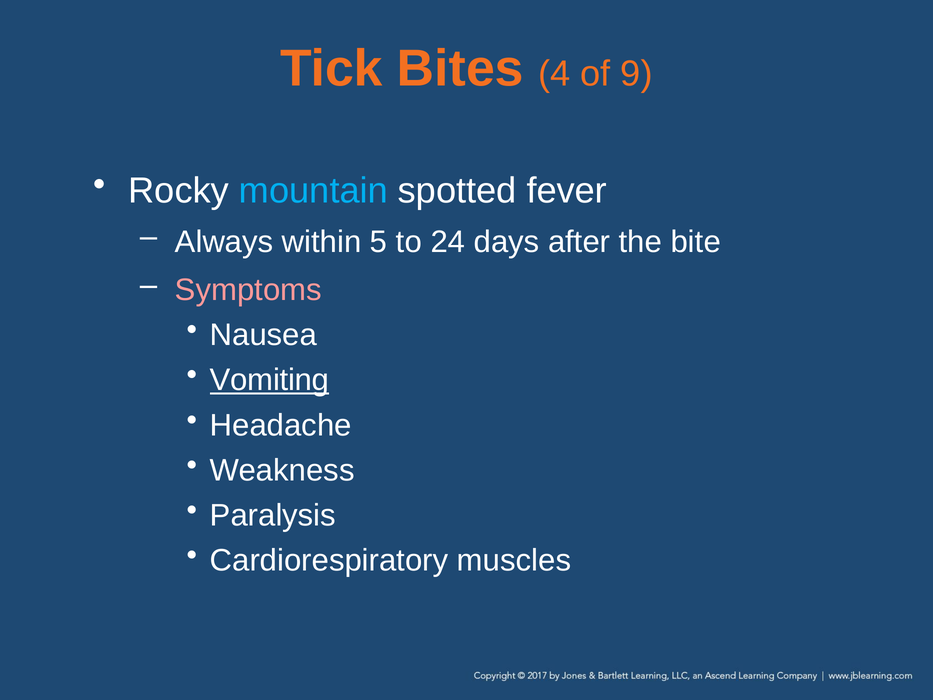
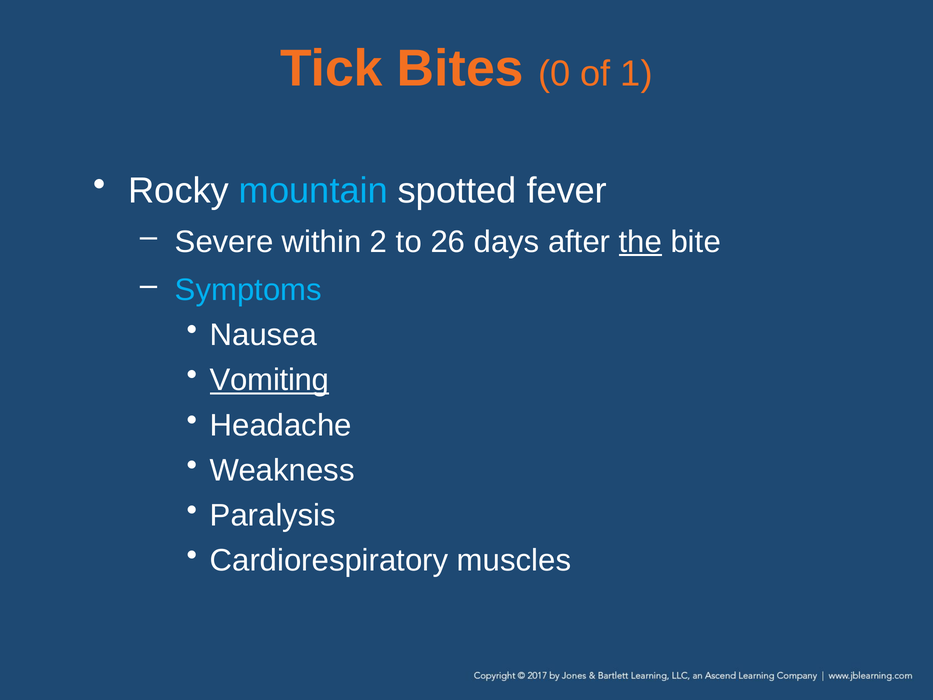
4: 4 -> 0
9: 9 -> 1
Always: Always -> Severe
5: 5 -> 2
24: 24 -> 26
the underline: none -> present
Symptoms colour: pink -> light blue
